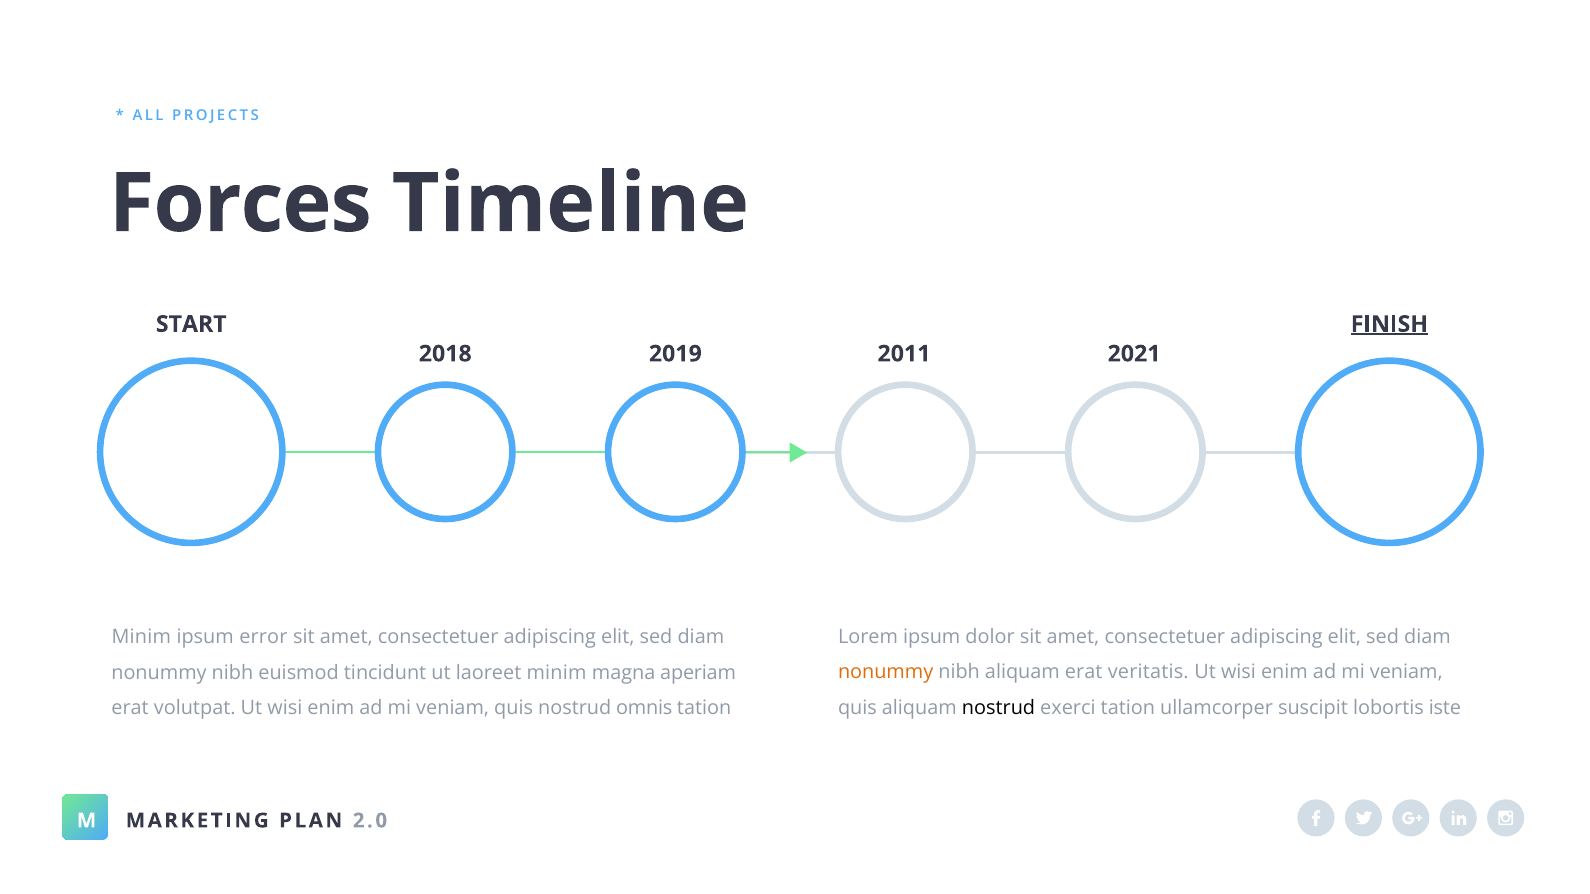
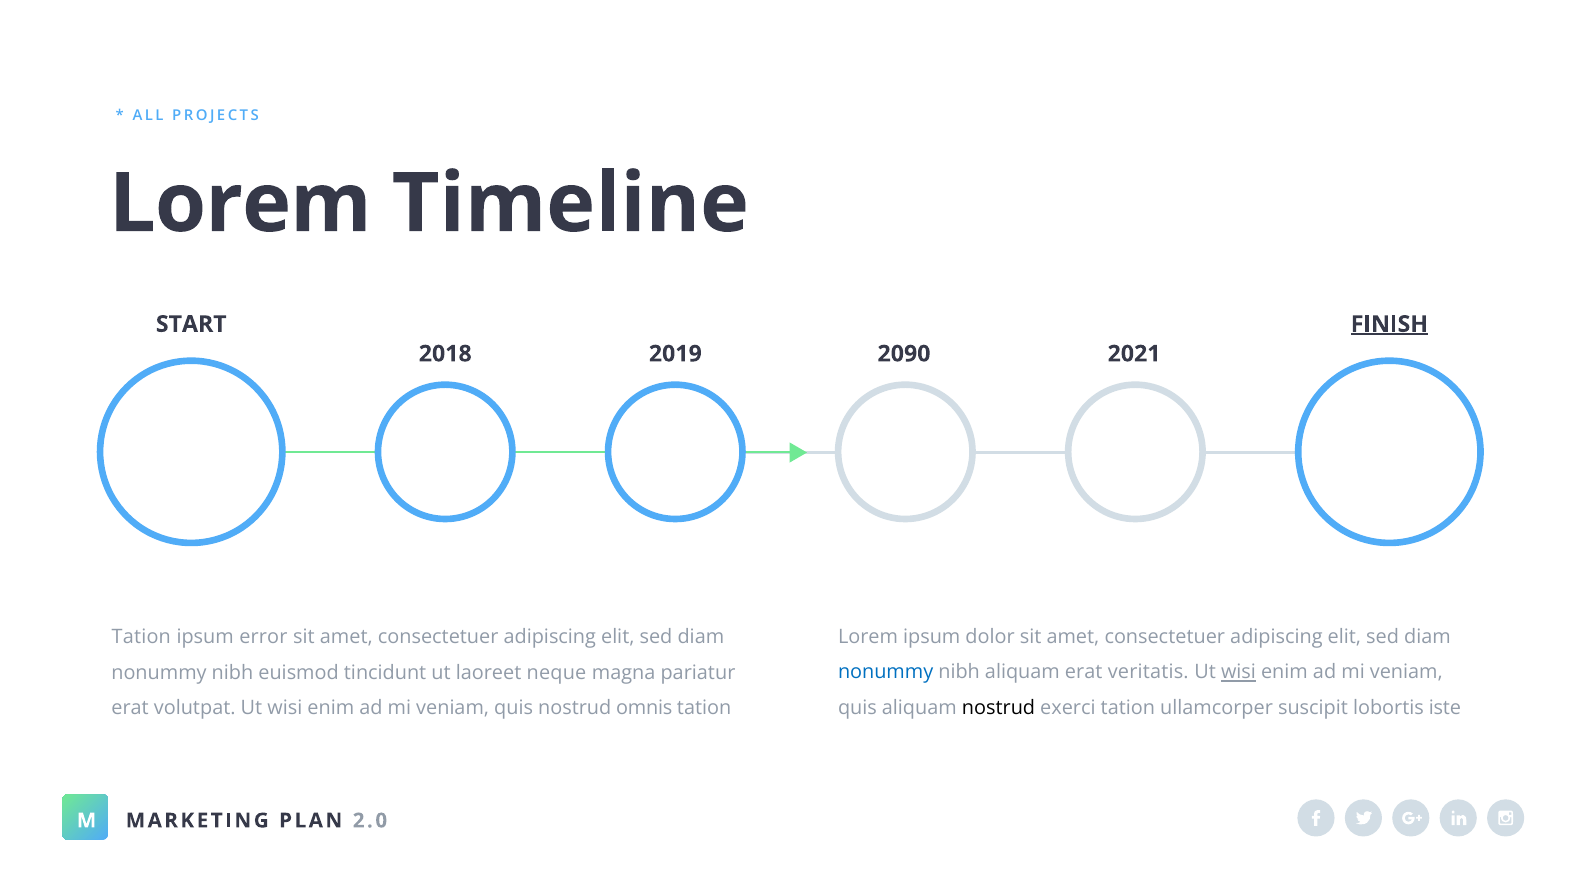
Forces at (240, 204): Forces -> Lorem
2011: 2011 -> 2090
Minim at (141, 637): Minim -> Tation
nonummy at (886, 673) colour: orange -> blue
wisi at (1238, 673) underline: none -> present
laoreet minim: minim -> neque
aperiam: aperiam -> pariatur
